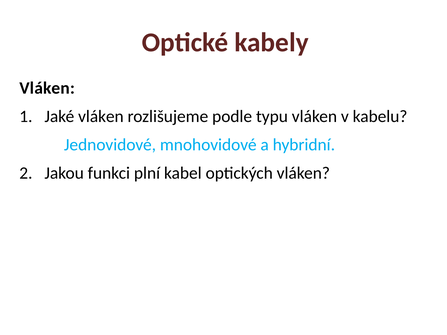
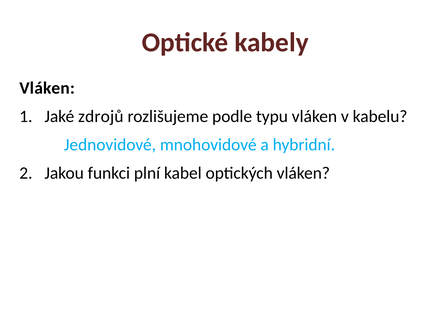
Jaké vláken: vláken -> zdrojů
